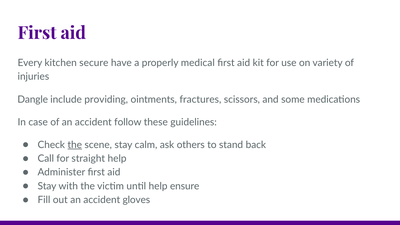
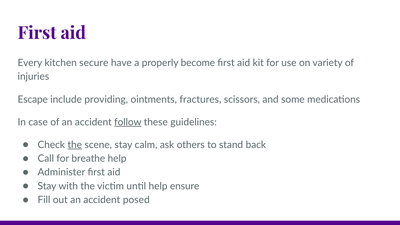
medical: medical -> become
Dangle: Dangle -> Escape
follow underline: none -> present
straight: straight -> breathe
gloves: gloves -> posed
